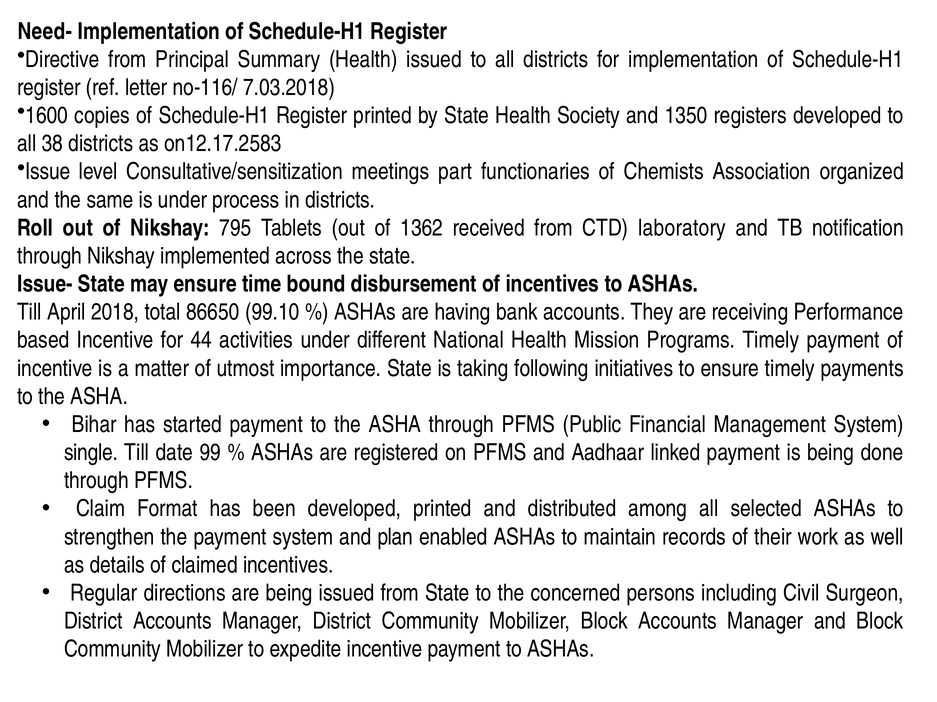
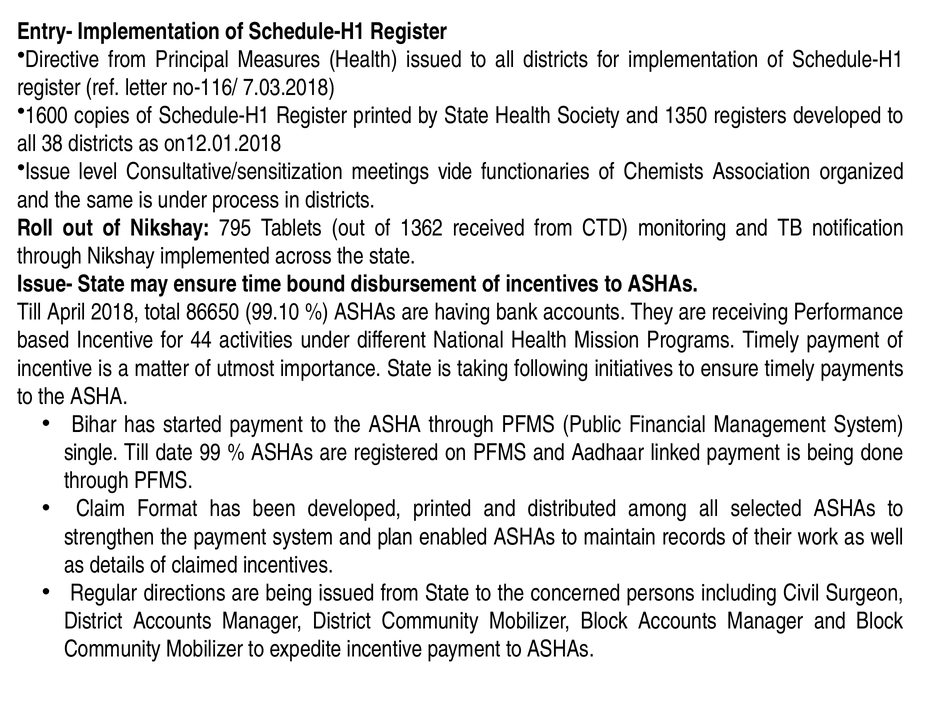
Need-: Need- -> Entry-
Summary: Summary -> Measures
on12.17.2583: on12.17.2583 -> on12.01.2018
part: part -> vide
laboratory: laboratory -> monitoring
